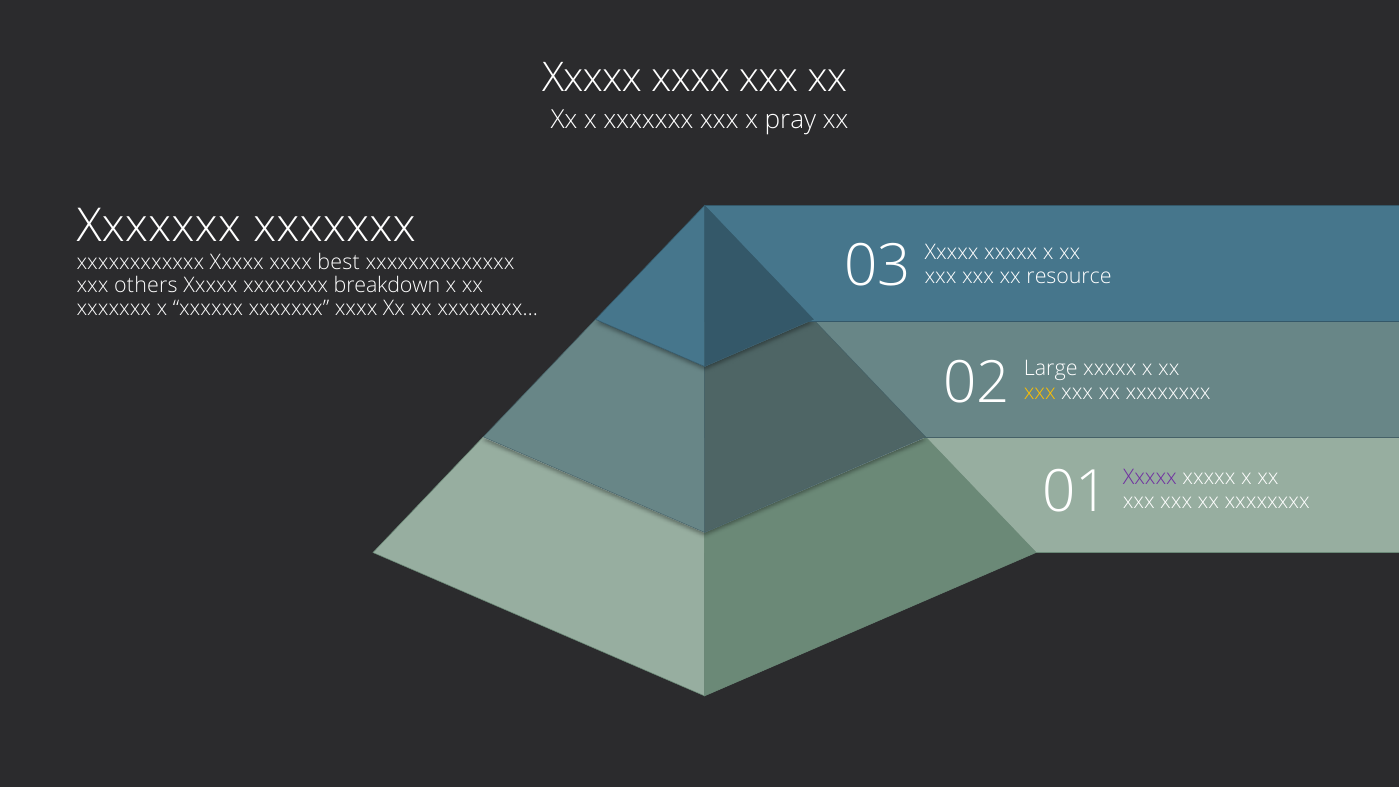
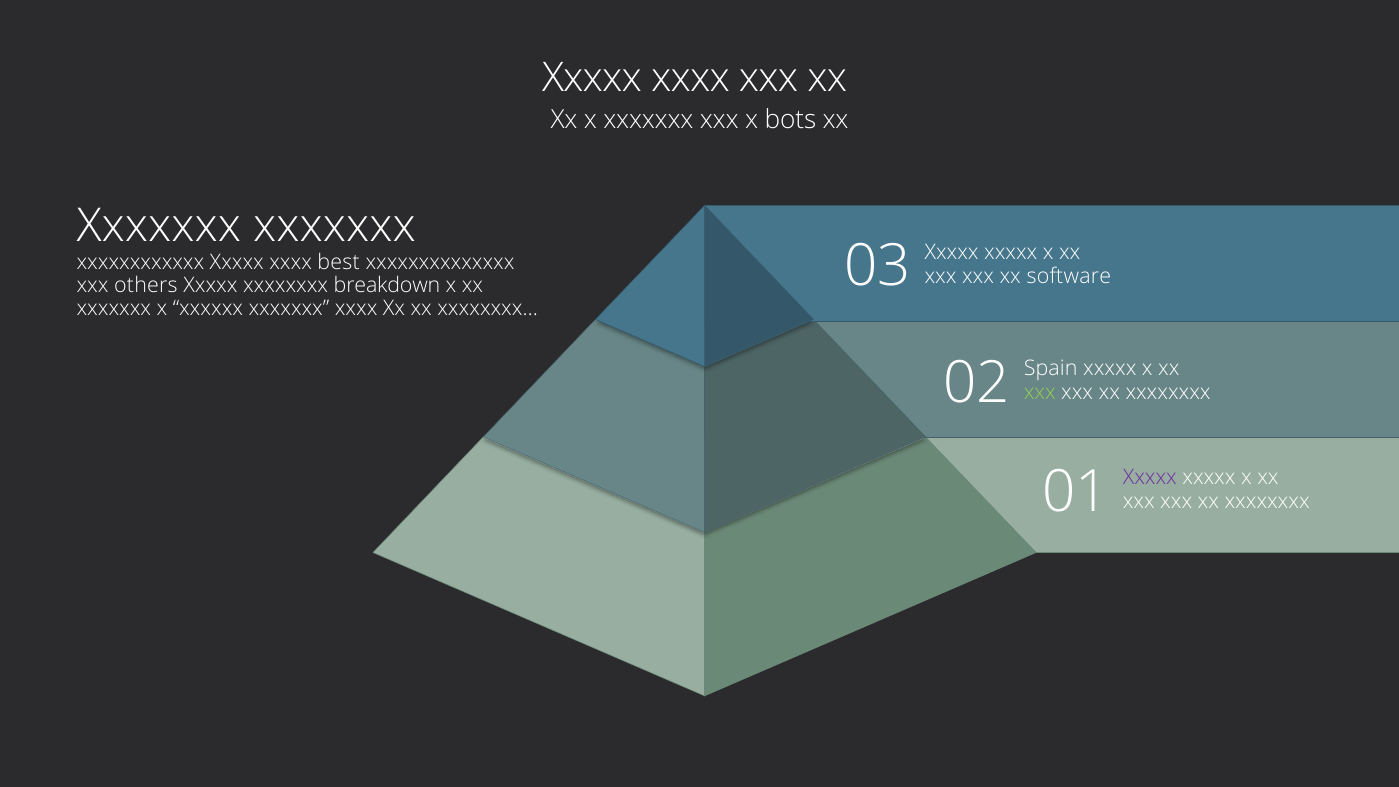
pray: pray -> bots
resource: resource -> software
Large: Large -> Spain
xxx at (1040, 393) colour: yellow -> light green
